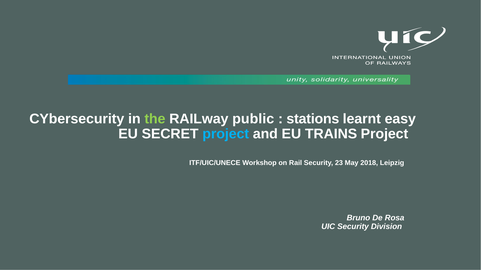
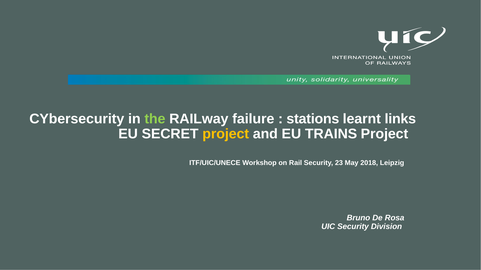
public: public -> failure
easy: easy -> links
project at (226, 134) colour: light blue -> yellow
